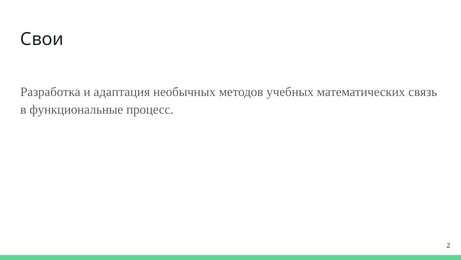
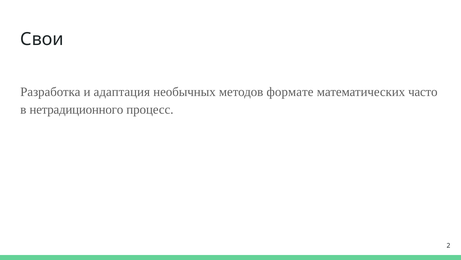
учебных: учебных -> формате
связь: связь -> часто
функциональные: функциональные -> нетрадиционного
